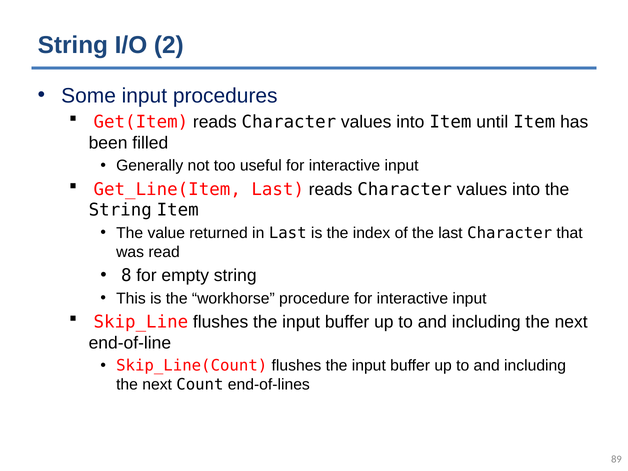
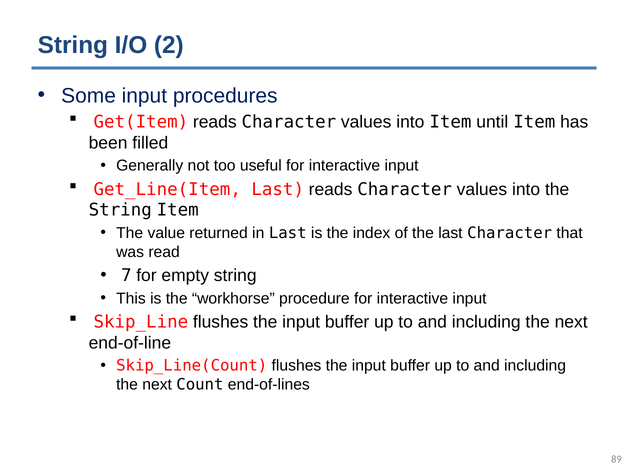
8: 8 -> 7
